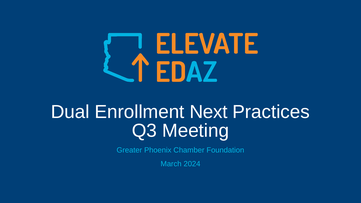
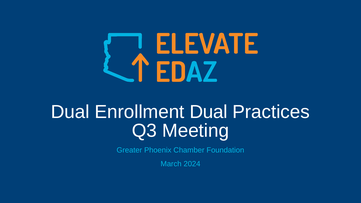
Enrollment Next: Next -> Dual
